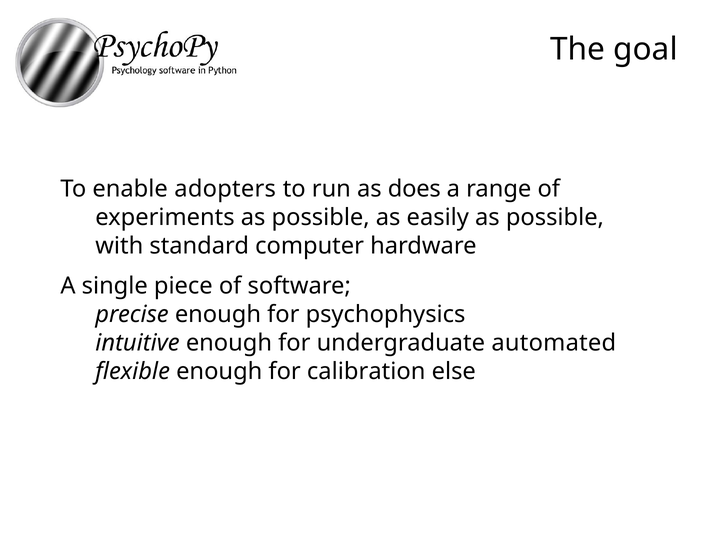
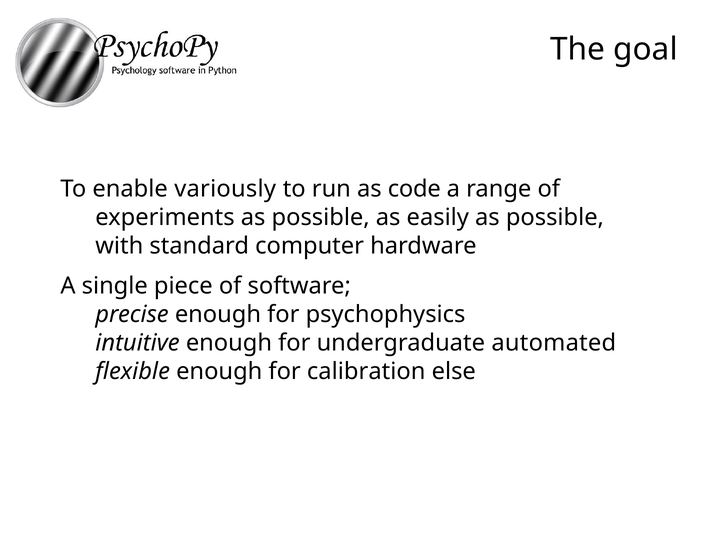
adopters: adopters -> variously
does: does -> code
